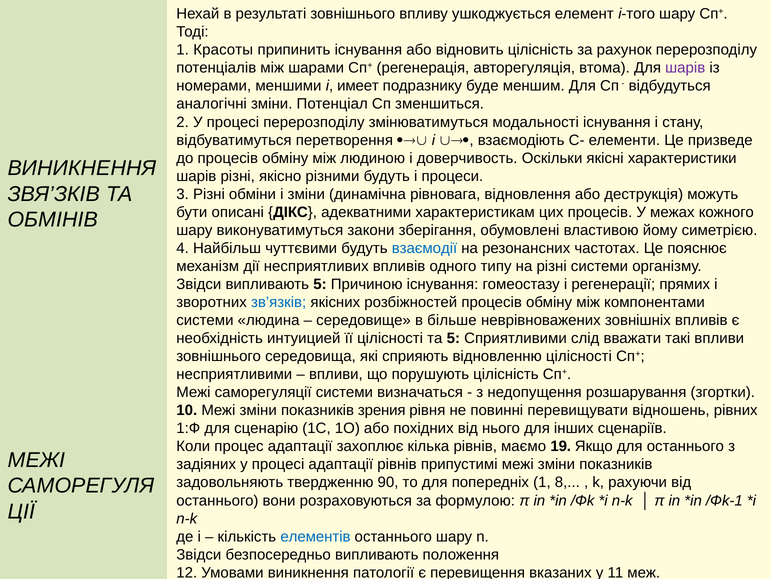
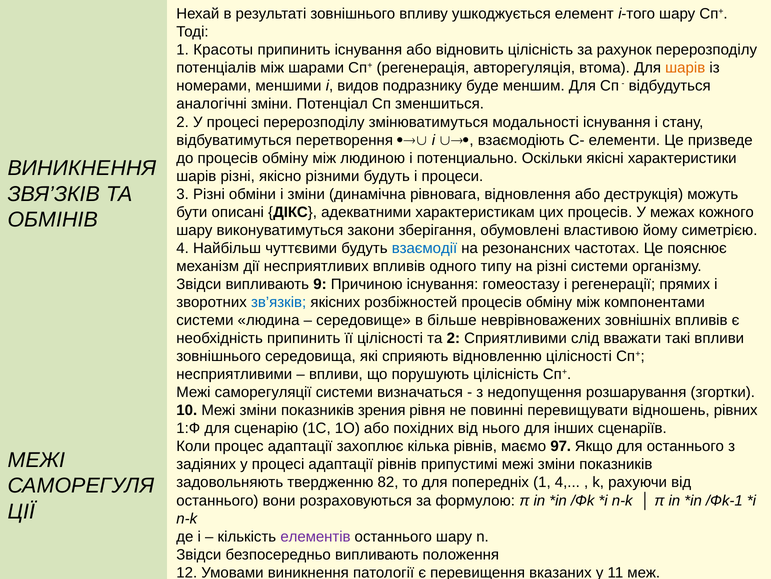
шарів at (685, 68) colour: purple -> orange
имеет: имеет -> видов
доверчивость: доверчивость -> потенциально
випливають 5: 5 -> 9
необхідність интуицией: интуицией -> припинить
та 5: 5 -> 2
19: 19 -> 97
90: 90 -> 82
1 8: 8 -> 4
елементів colour: blue -> purple
